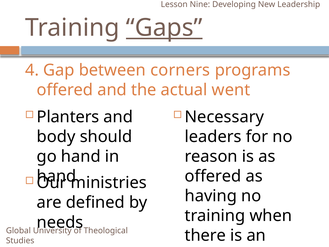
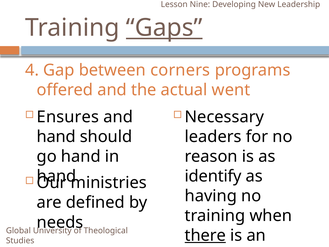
Planters: Planters -> Ensures
body at (56, 137): body -> hand
offered at (213, 176): offered -> identify
there underline: none -> present
